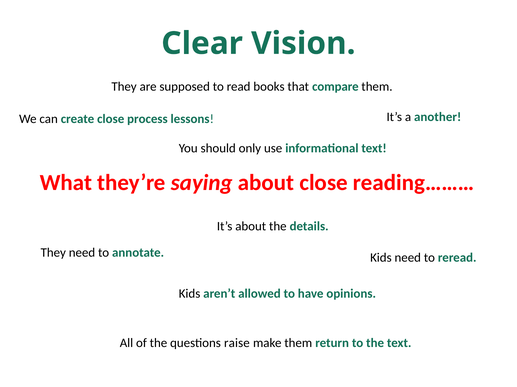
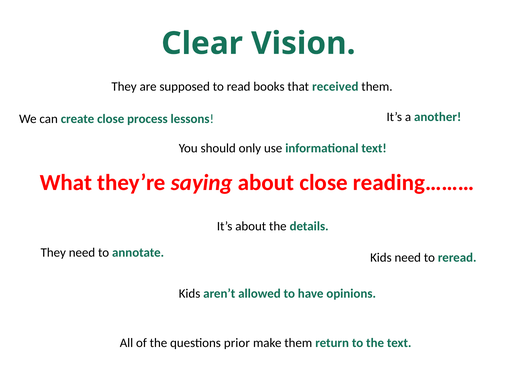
compare: compare -> received
raise: raise -> prior
